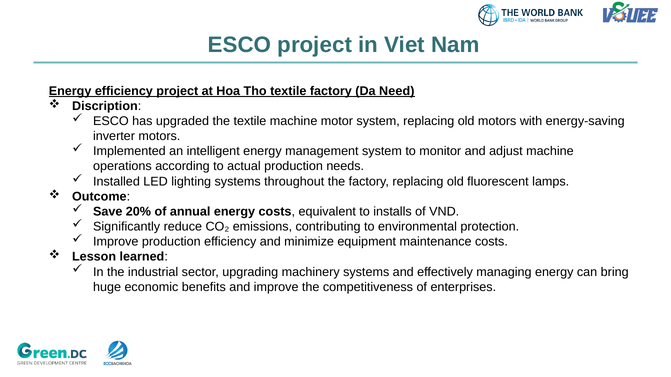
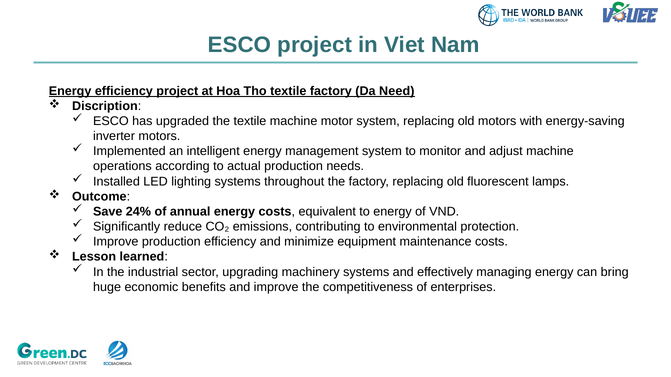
20%: 20% -> 24%
to installs: installs -> energy
